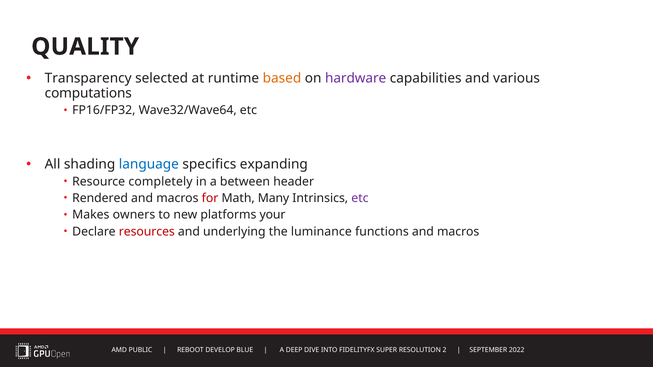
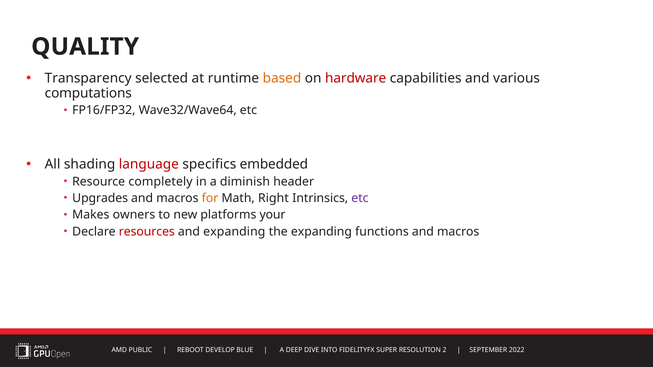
hardware colour: purple -> red
language colour: blue -> red
expanding: expanding -> embedded
between: between -> diminish
Rendered: Rendered -> Upgrades
for colour: red -> orange
Many: Many -> Right
and underlying: underlying -> expanding
the luminance: luminance -> expanding
